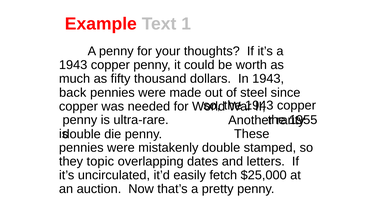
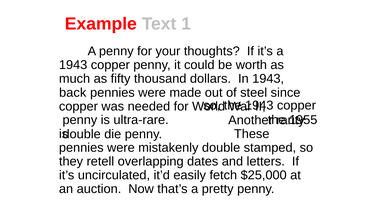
topic: topic -> retell
